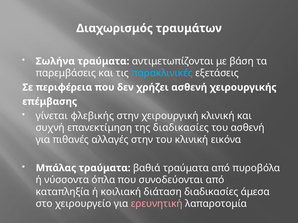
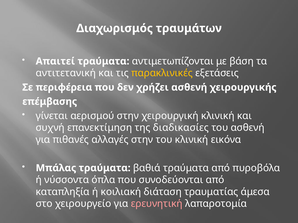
Σωλήνα: Σωλήνα -> Απαιτεί
παρεμβάσεις: παρεμβάσεις -> αντιτετανική
παρακλινικές colour: light blue -> yellow
φλεβικής: φλεβικής -> αερισμού
διάταση διαδικασίες: διαδικασίες -> τραυματίας
